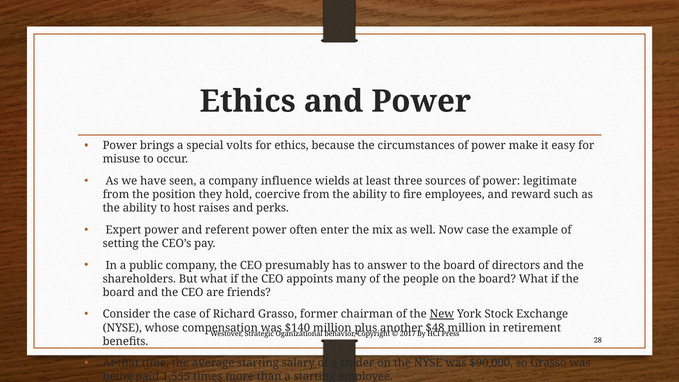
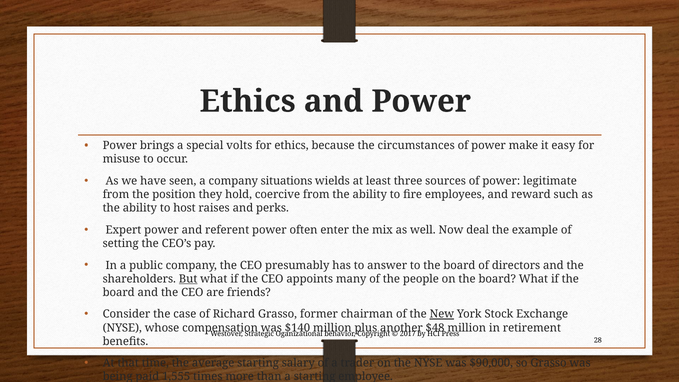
influence: influence -> situations
Now case: case -> deal
But at (188, 279) underline: none -> present
